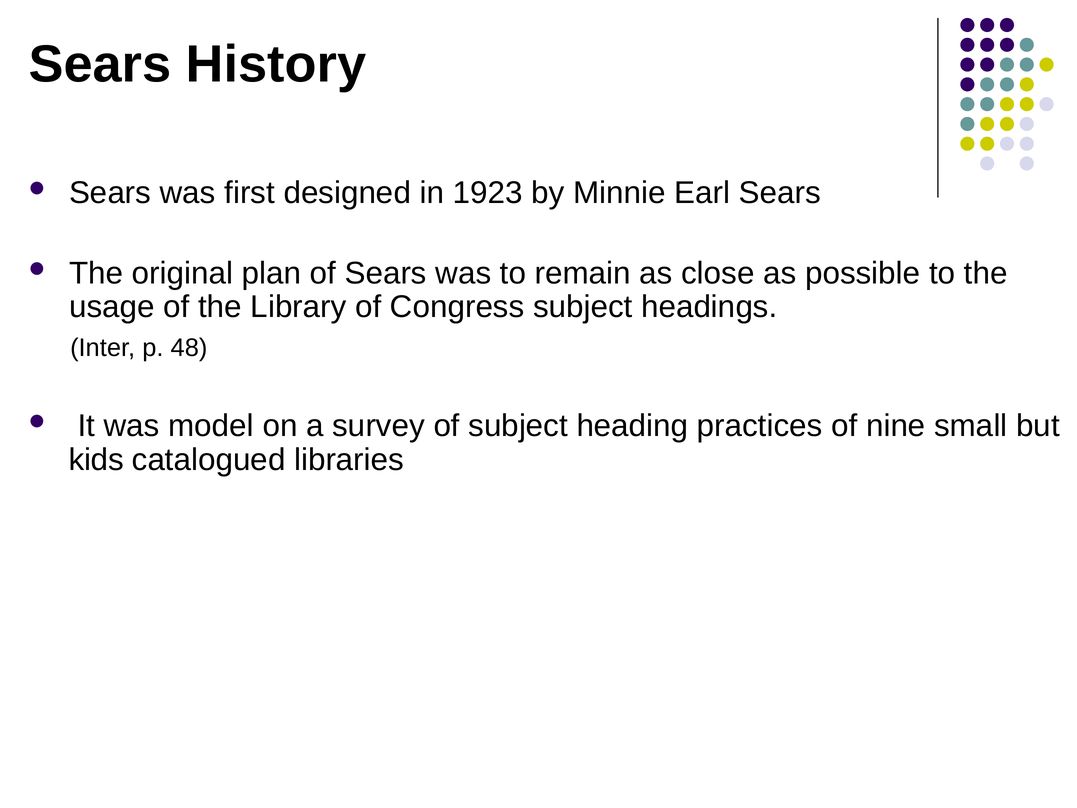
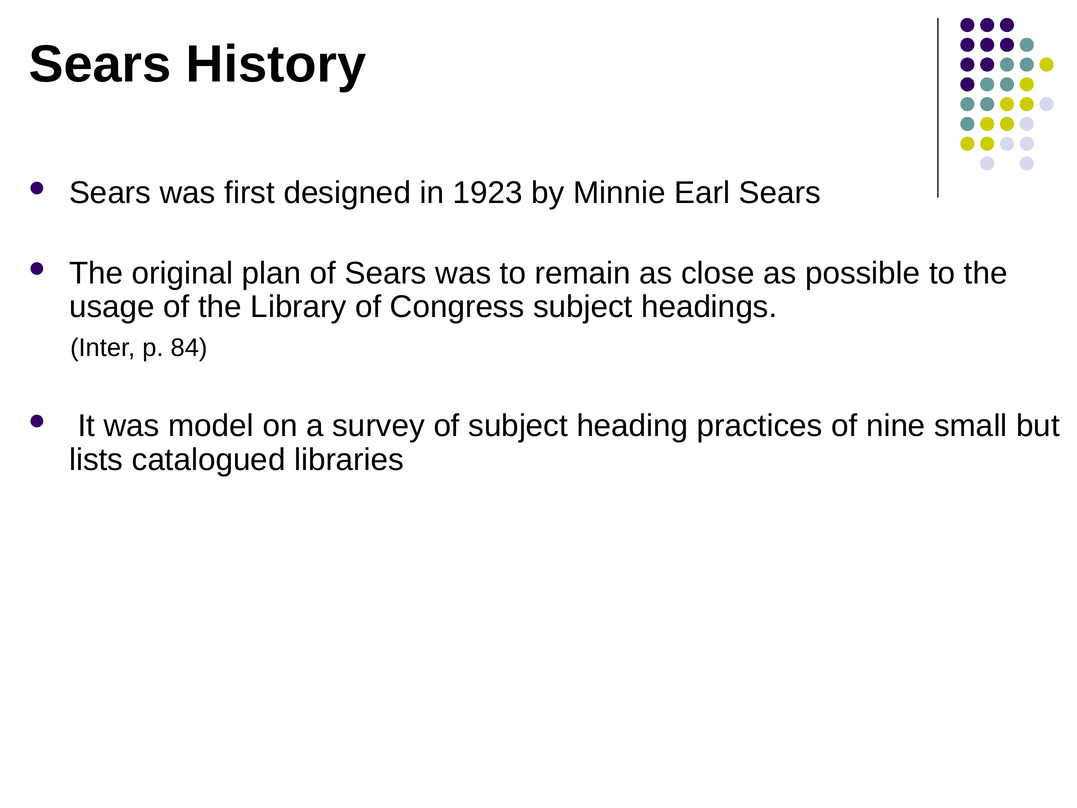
48: 48 -> 84
kids: kids -> lists
